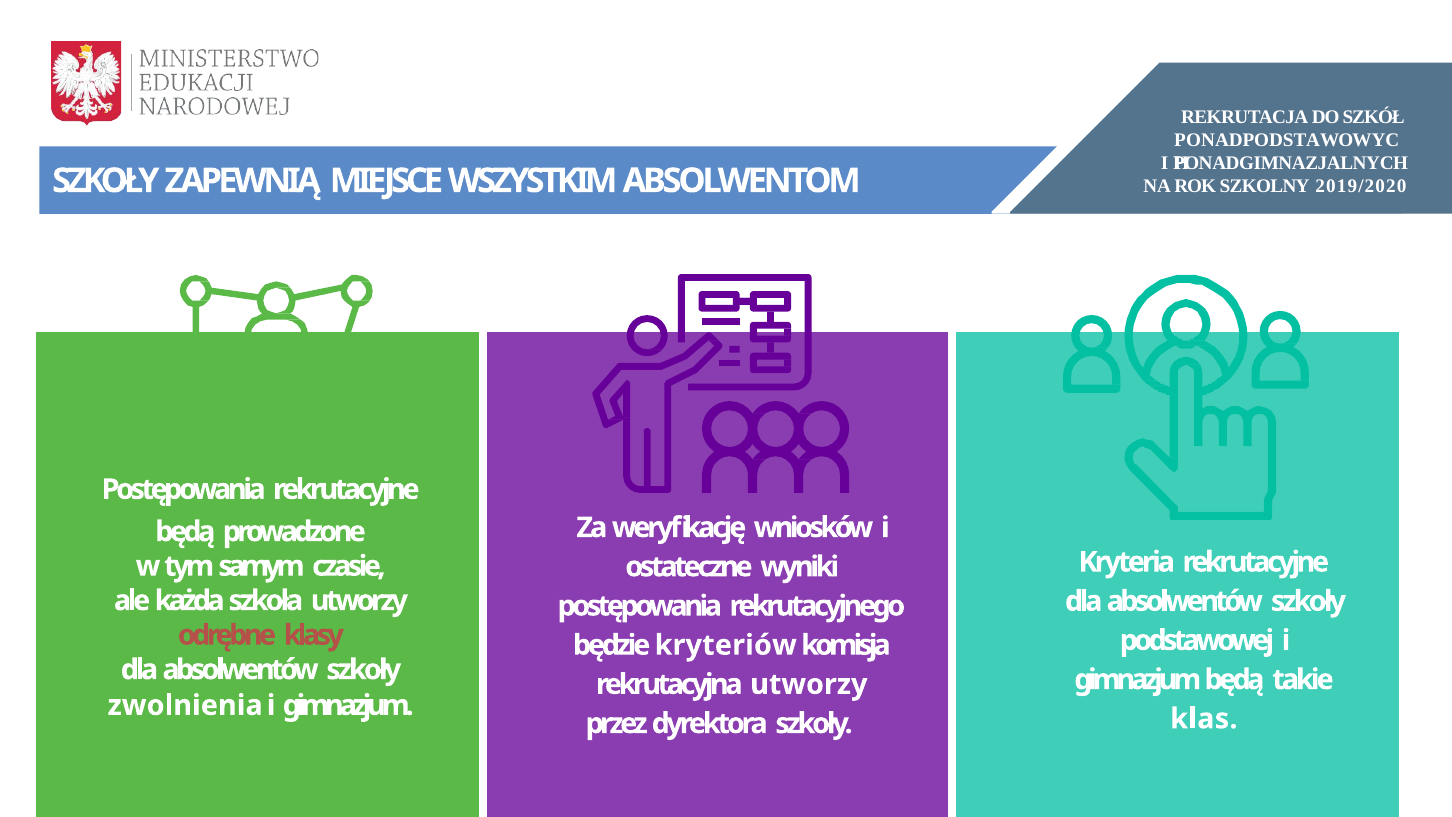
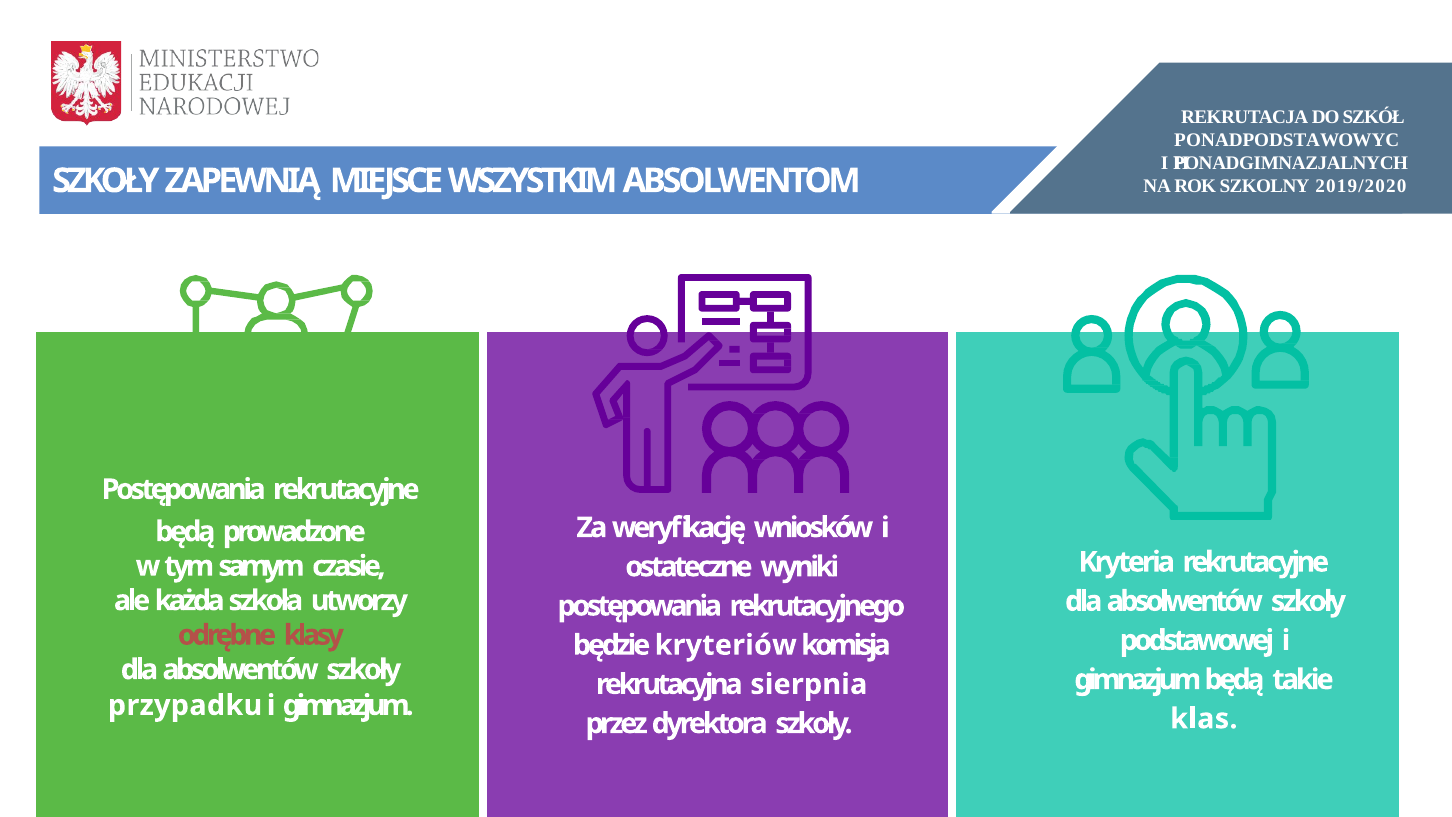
rekrutacyjna utworzy: utworzy -> sierpnia
zwolnienia: zwolnienia -> przypadku
